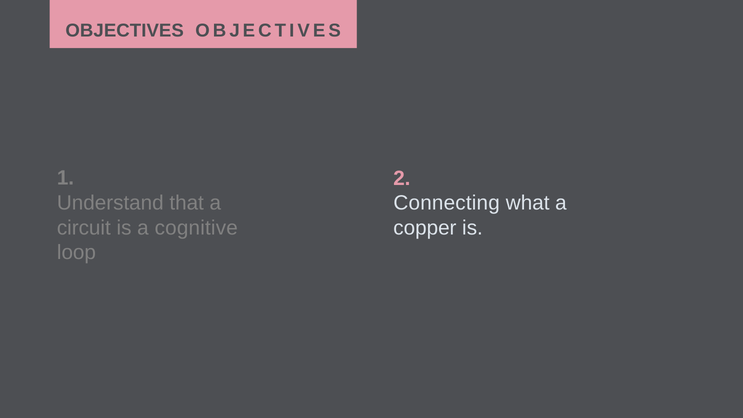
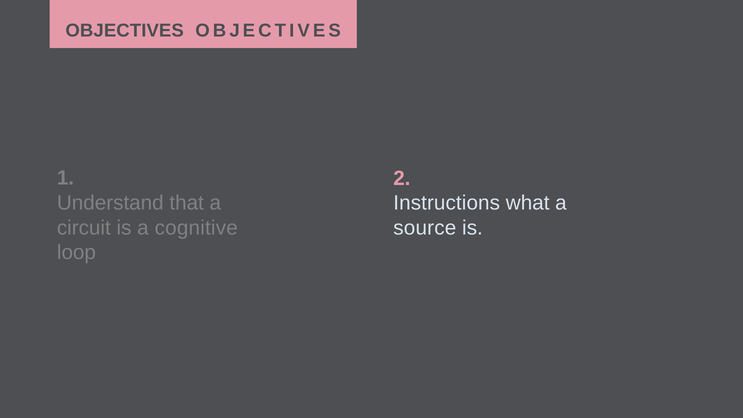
Connecting: Connecting -> Instructions
copper: copper -> source
